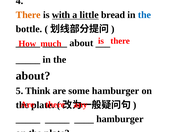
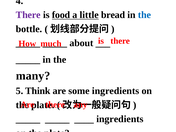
There at (28, 15) colour: orange -> purple
with: with -> food
about at (33, 76): about -> many
some hamburger: hamburger -> ingredients
hamburger at (120, 119): hamburger -> ingredients
